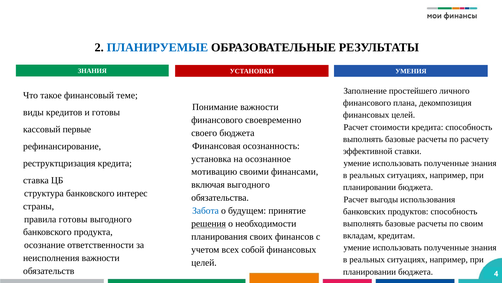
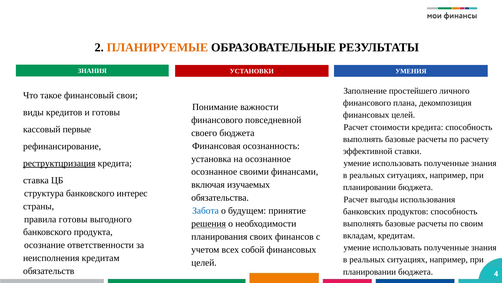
ПЛАНИРУЕМЫЕ colour: blue -> orange
теме: теме -> свои
своевременно: своевременно -> повседневной
реструктцризация underline: none -> present
мотивацию at (214, 172): мотивацию -> осознанное
включая выгодного: выгодного -> изучаемых
неисполнения важности: важности -> кредитам
